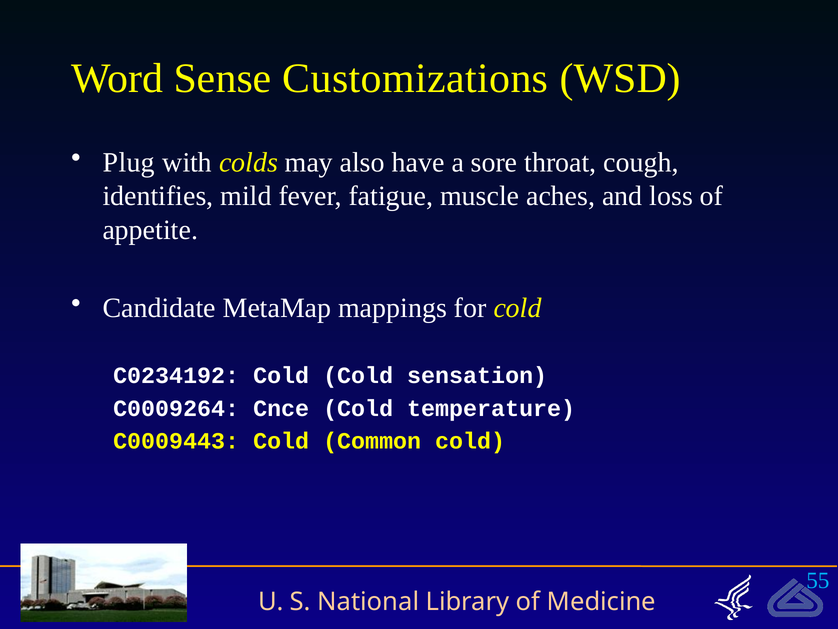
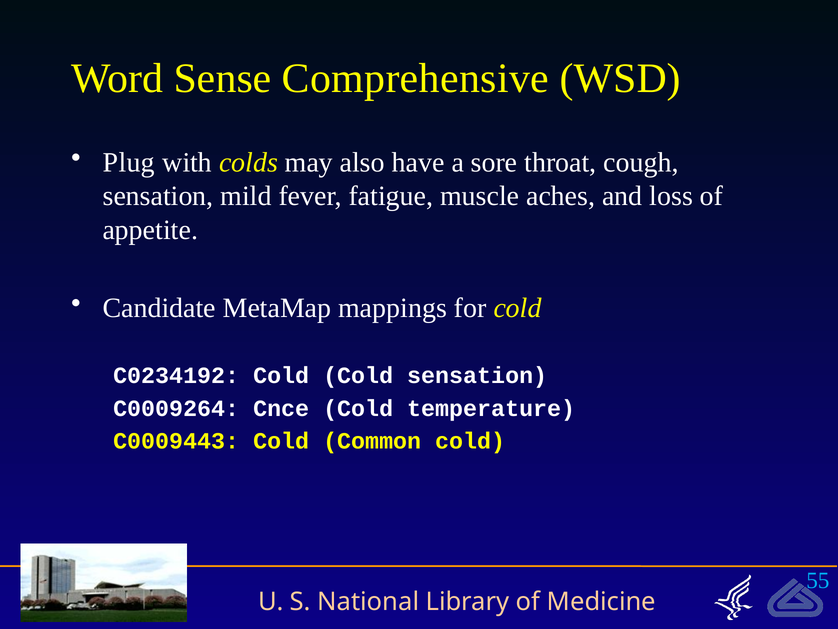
Customizations: Customizations -> Comprehensive
identifies at (158, 196): identifies -> sensation
